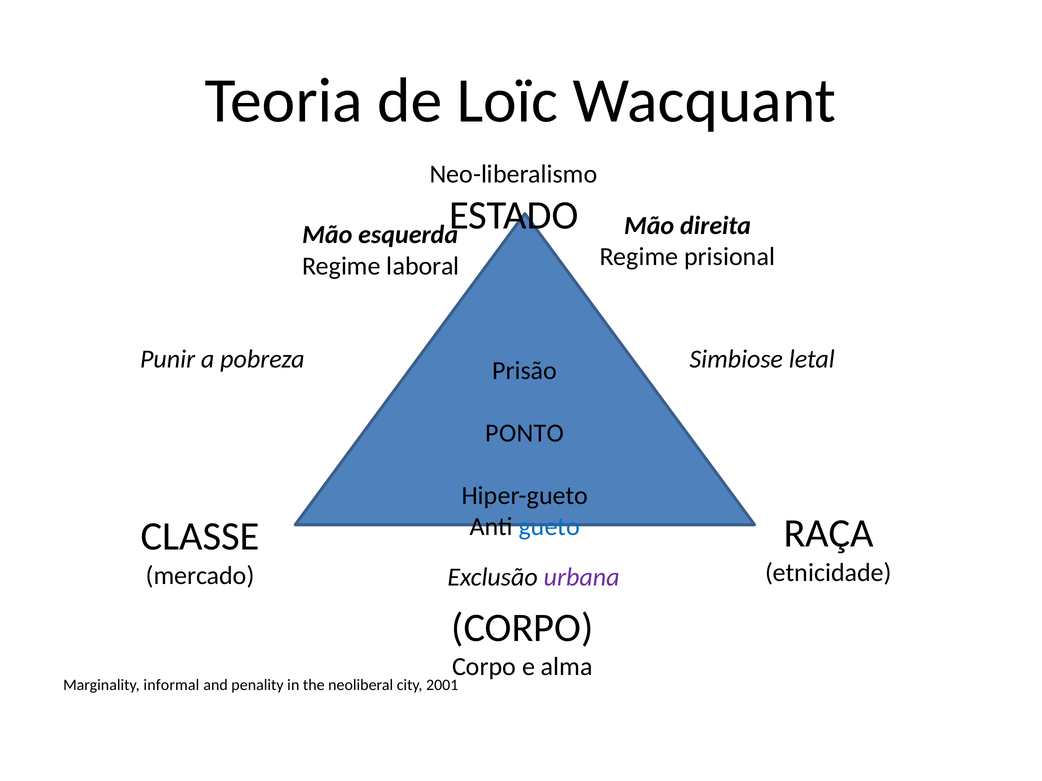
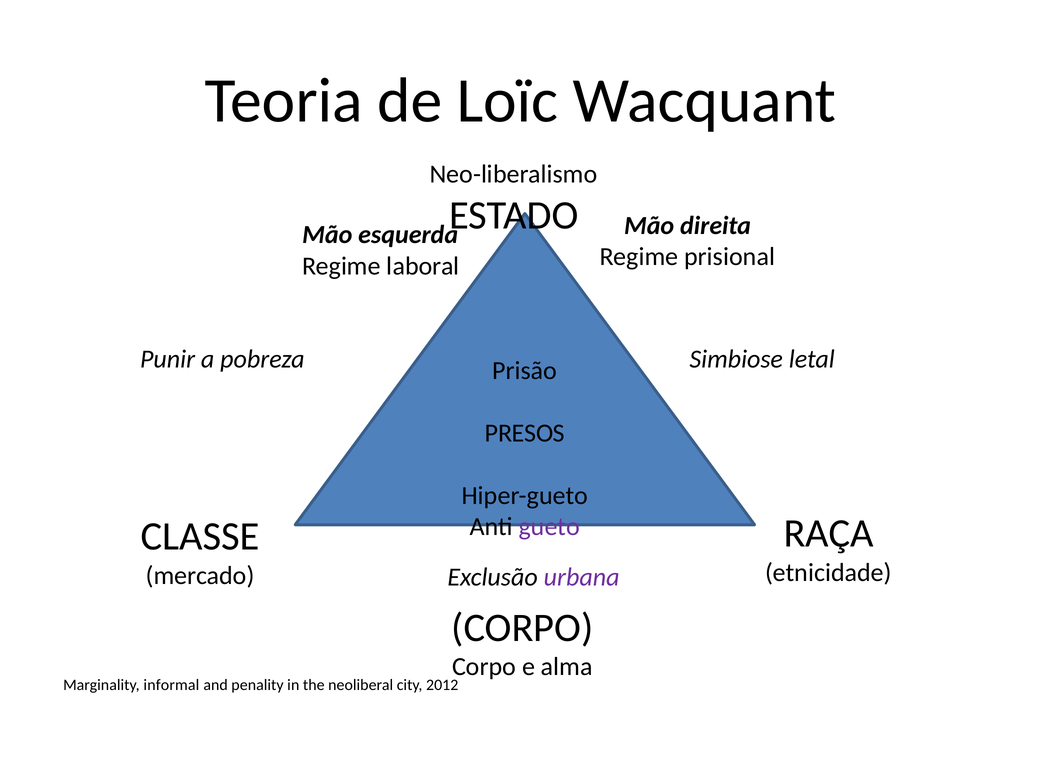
PONTO: PONTO -> PRESOS
gueto colour: blue -> purple
2001: 2001 -> 2012
